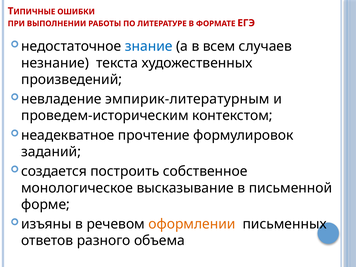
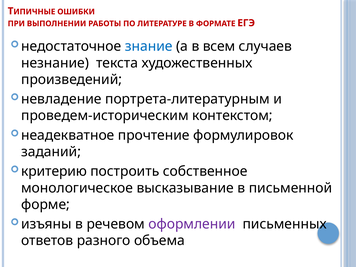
эмпирик-литературным: эмпирик-литературным -> портрета-литературным
создается: создается -> критерию
оформлении colour: orange -> purple
